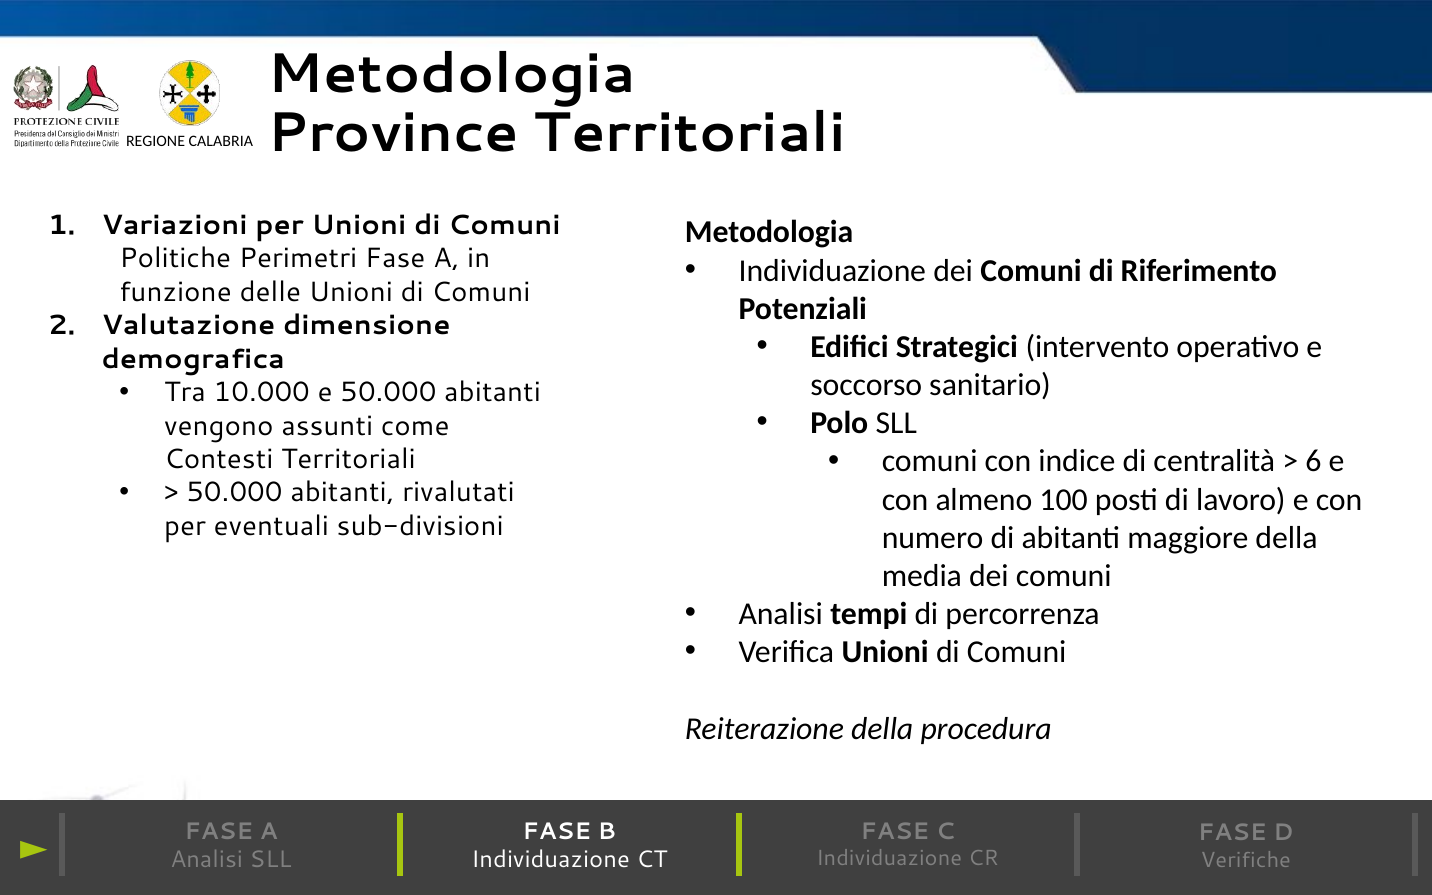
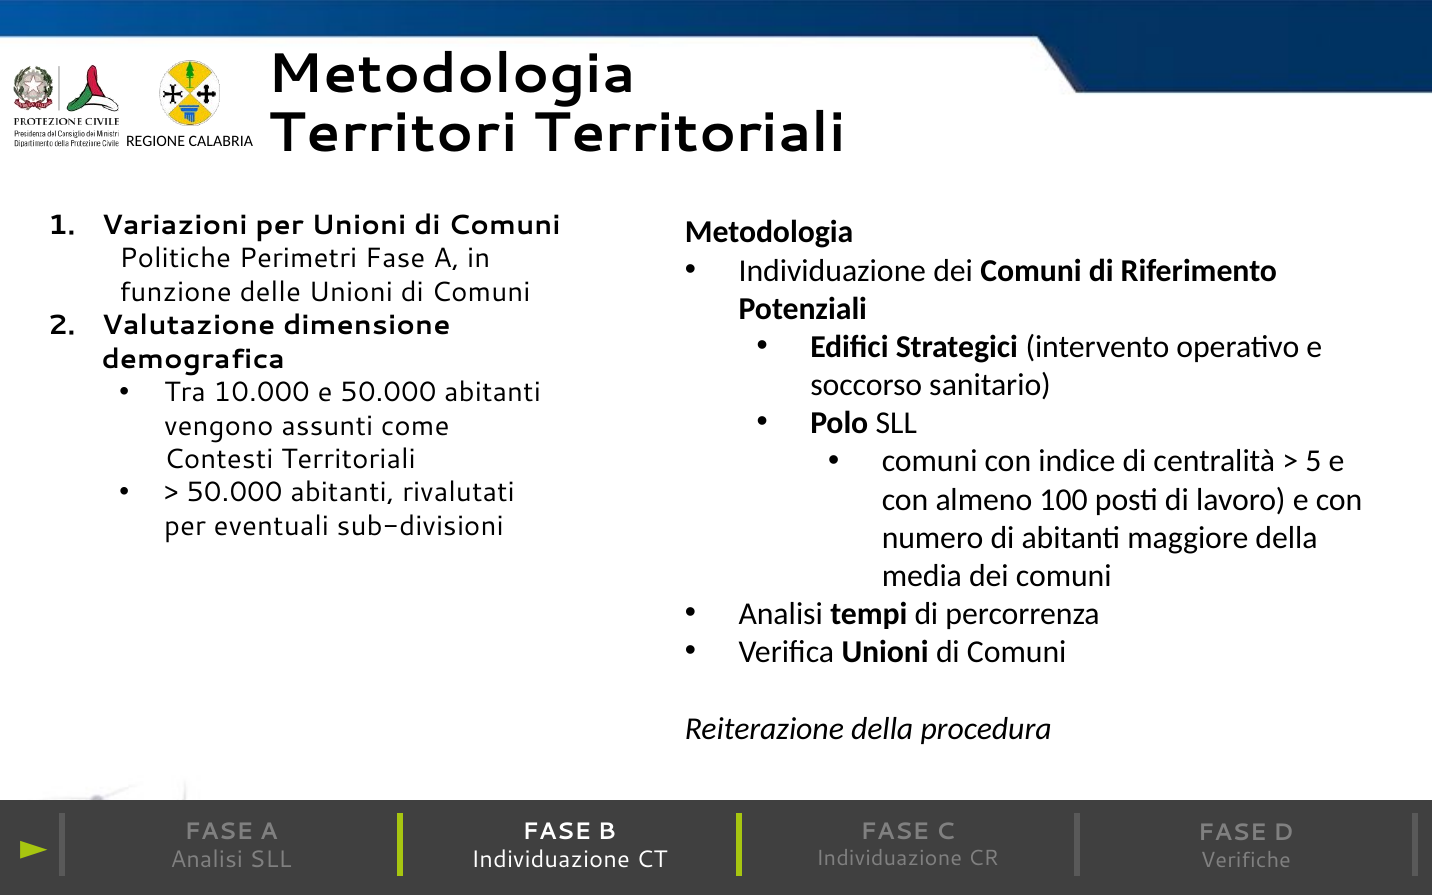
Province: Province -> Territori
6: 6 -> 5
